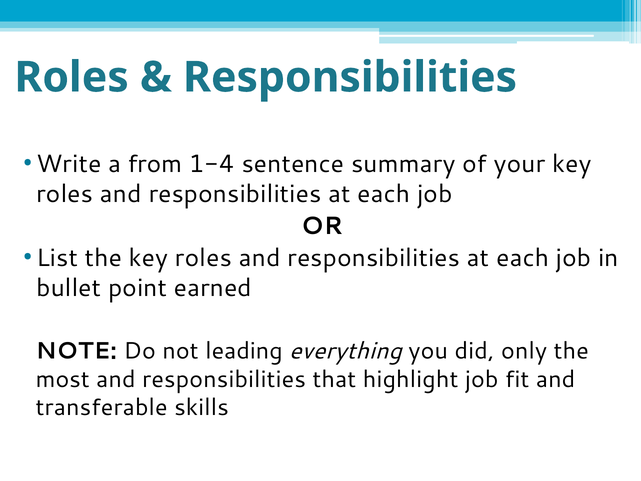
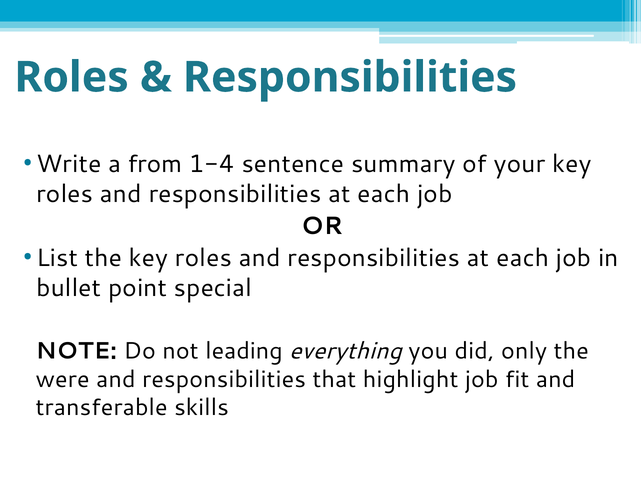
earned: earned -> special
most: most -> were
